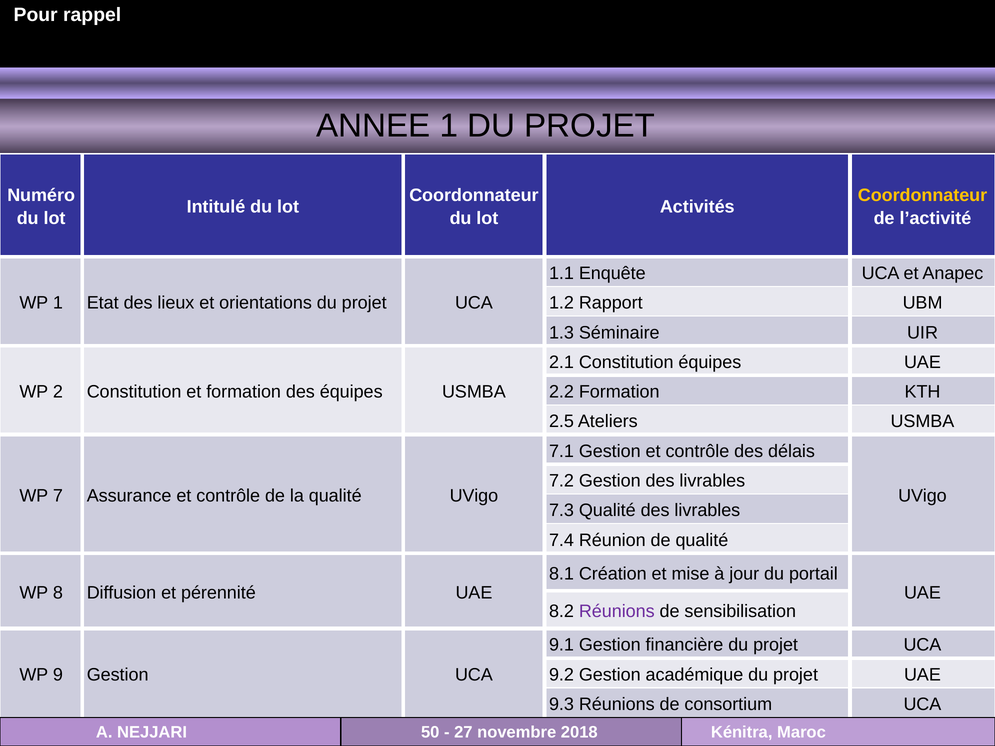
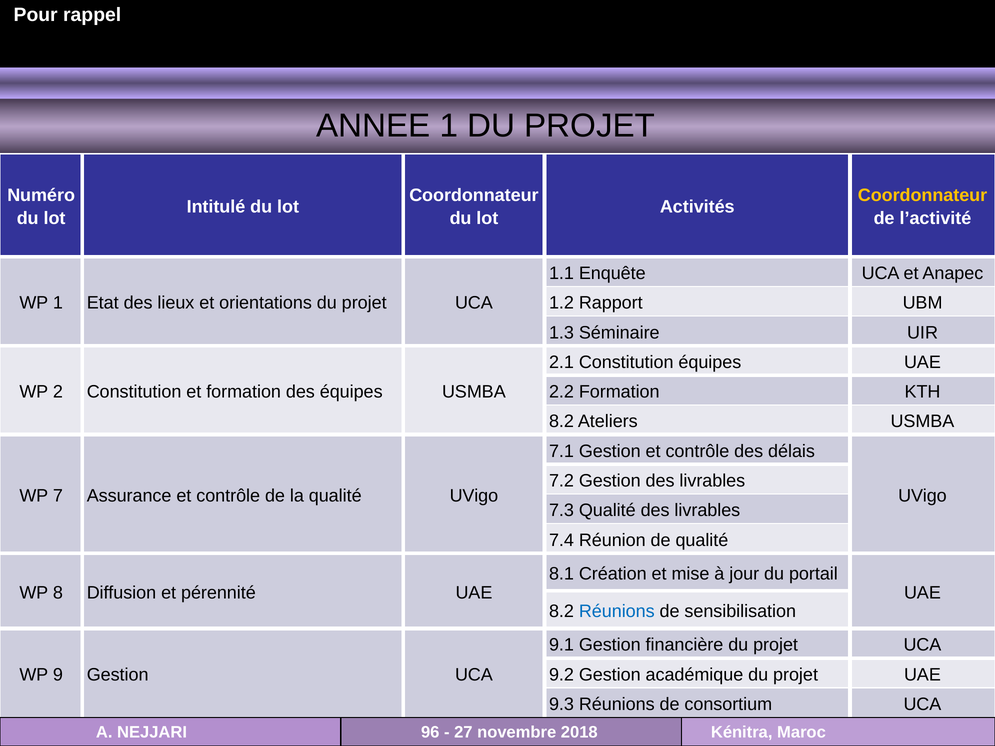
2.5 at (561, 422): 2.5 -> 8.2
Réunions at (617, 612) colour: purple -> blue
50: 50 -> 96
